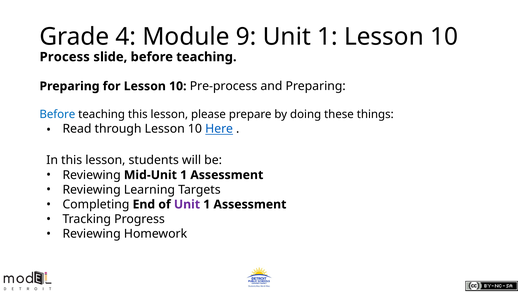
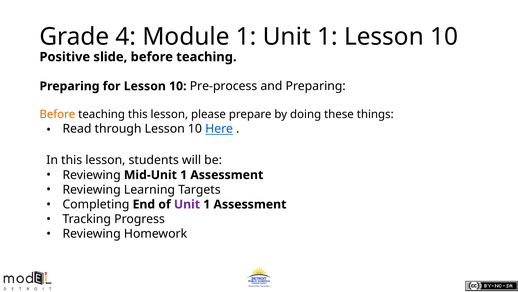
Module 9: 9 -> 1
Process: Process -> Positive
Before at (57, 114) colour: blue -> orange
